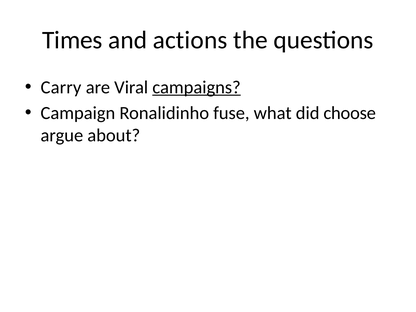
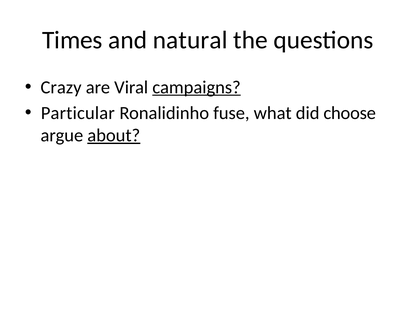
actions: actions -> natural
Carry: Carry -> Crazy
Campaign: Campaign -> Particular
about underline: none -> present
